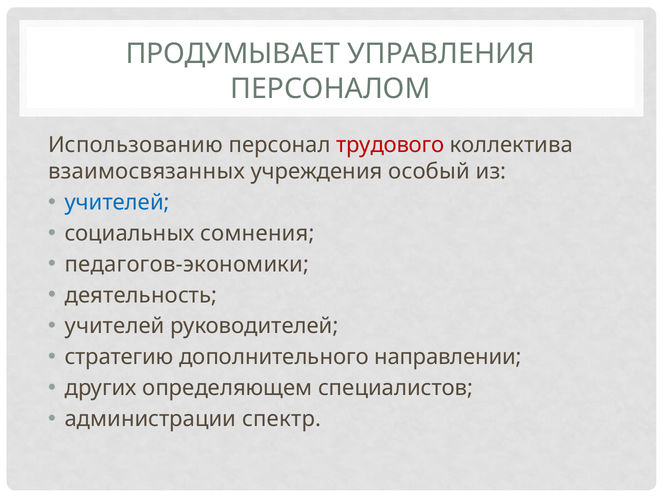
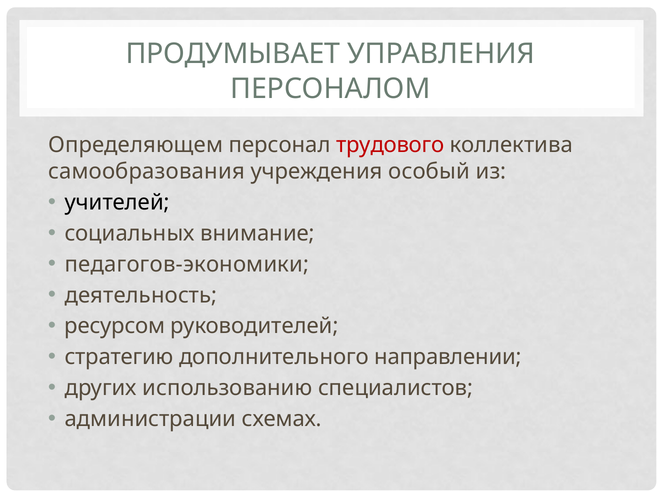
Использованию: Использованию -> Определяющем
взаимосвязанных: взаимосвязанных -> самообразования
учителей at (117, 203) colour: blue -> black
сомнения: сомнения -> внимание
учителей at (115, 326): учителей -> ресурсом
определяющем: определяющем -> использованию
спектр: спектр -> схемах
